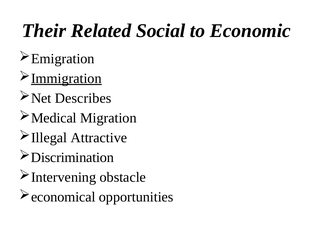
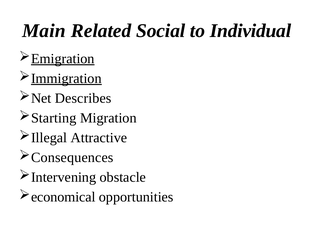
Their: Their -> Main
Economic: Economic -> Individual
Emigration underline: none -> present
Medical: Medical -> Starting
Discrimination: Discrimination -> Consequences
